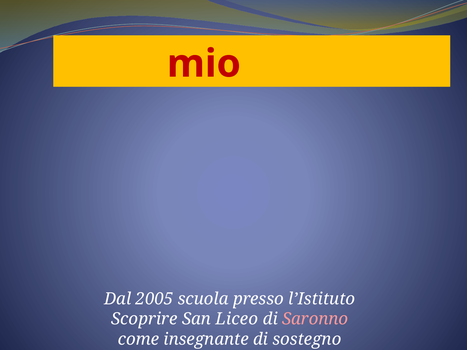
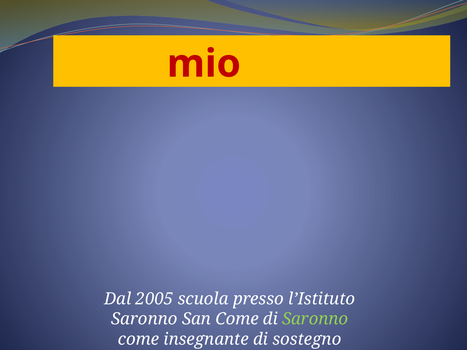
Scoprire at (144, 319): Scoprire -> Saronno
San Liceo: Liceo -> Come
Saronno at (315, 319) colour: pink -> light green
